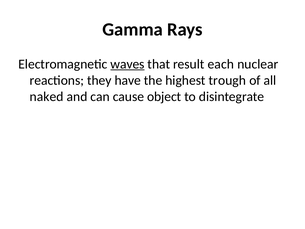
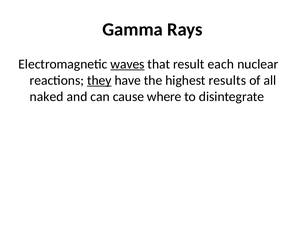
they underline: none -> present
trough: trough -> results
object: object -> where
